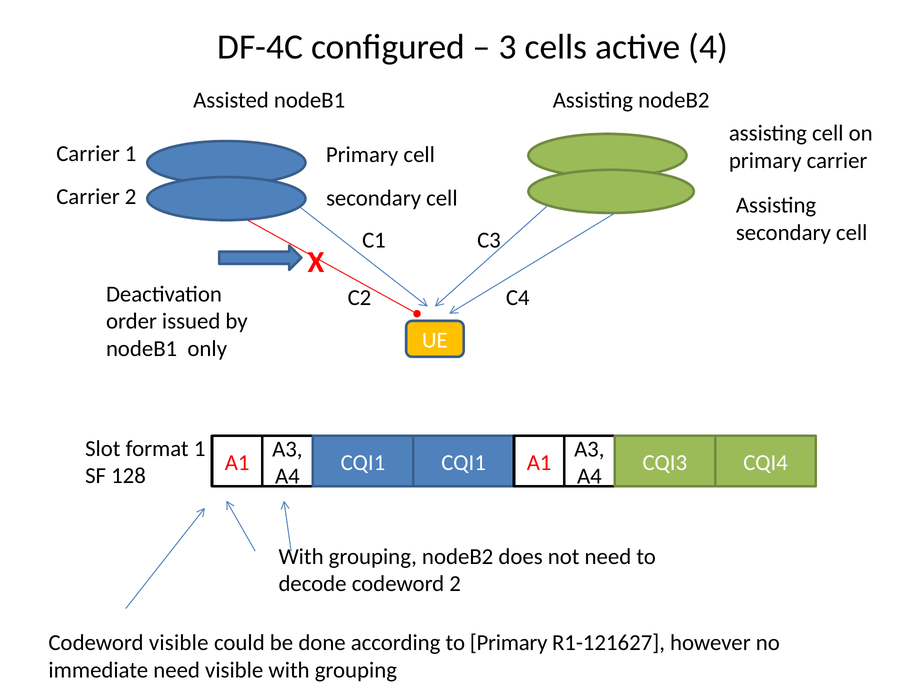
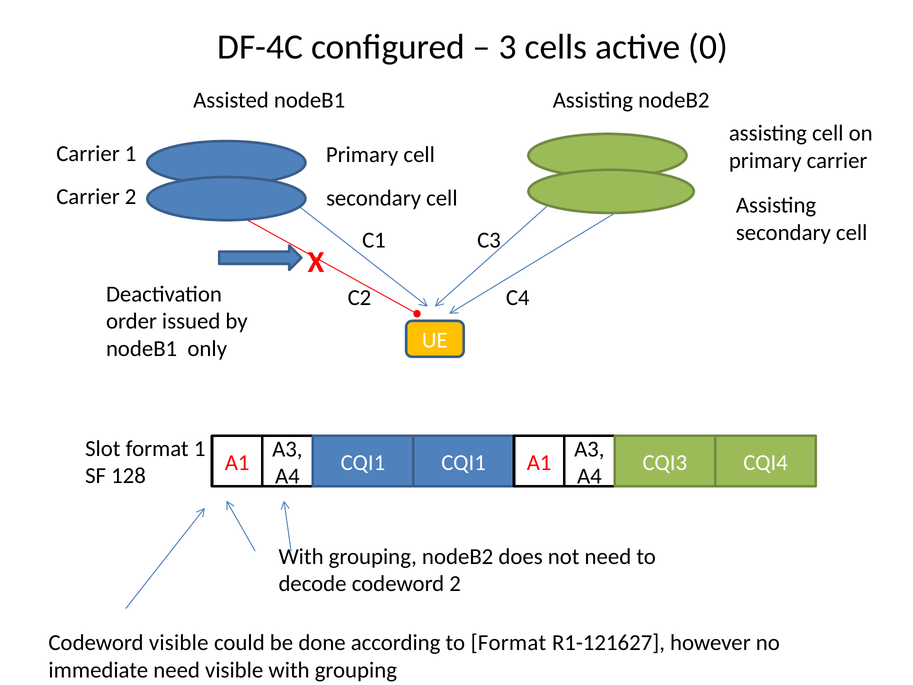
4: 4 -> 0
to Primary: Primary -> Format
